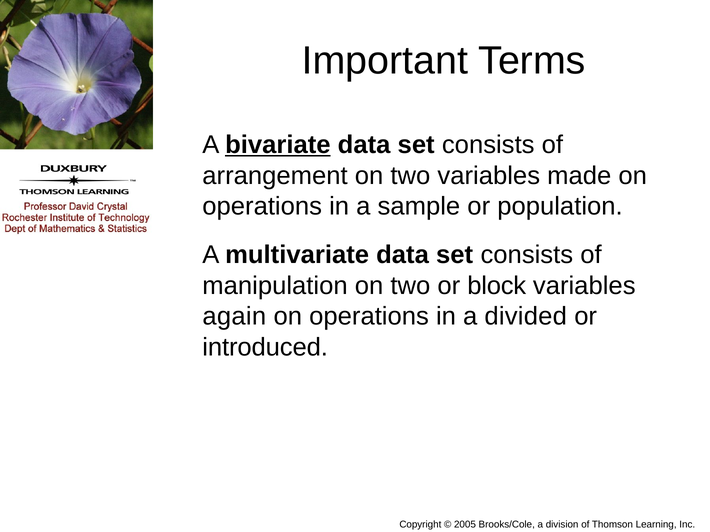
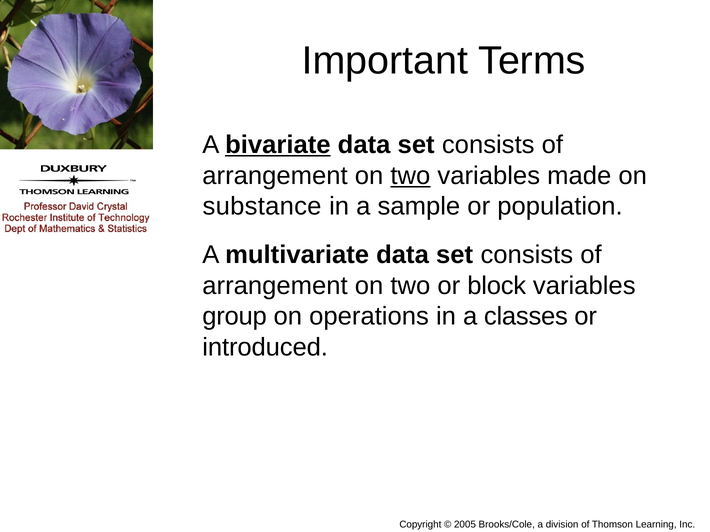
two at (410, 176) underline: none -> present
operations at (262, 206): operations -> substance
manipulation at (275, 286): manipulation -> arrangement
again: again -> group
divided: divided -> classes
